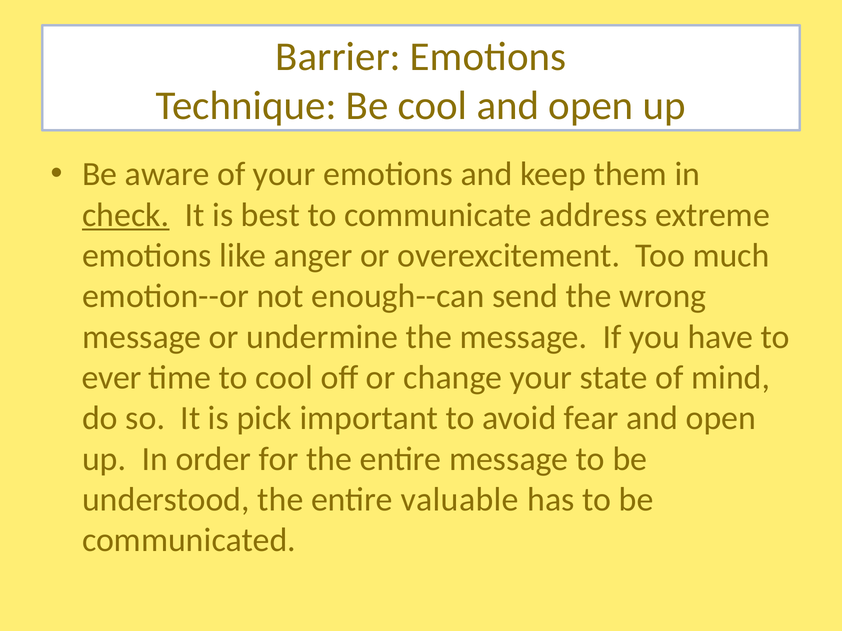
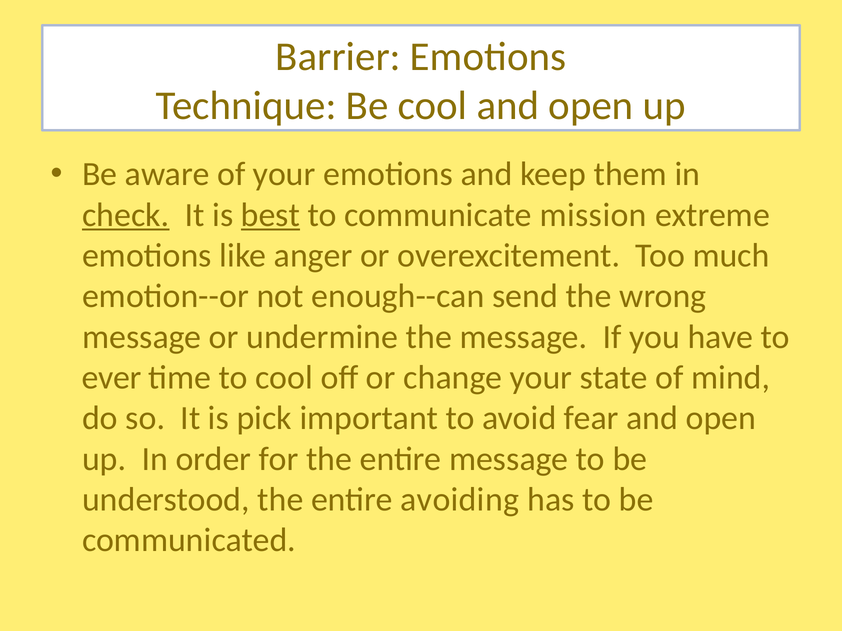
best underline: none -> present
address: address -> mission
valuable: valuable -> avoiding
